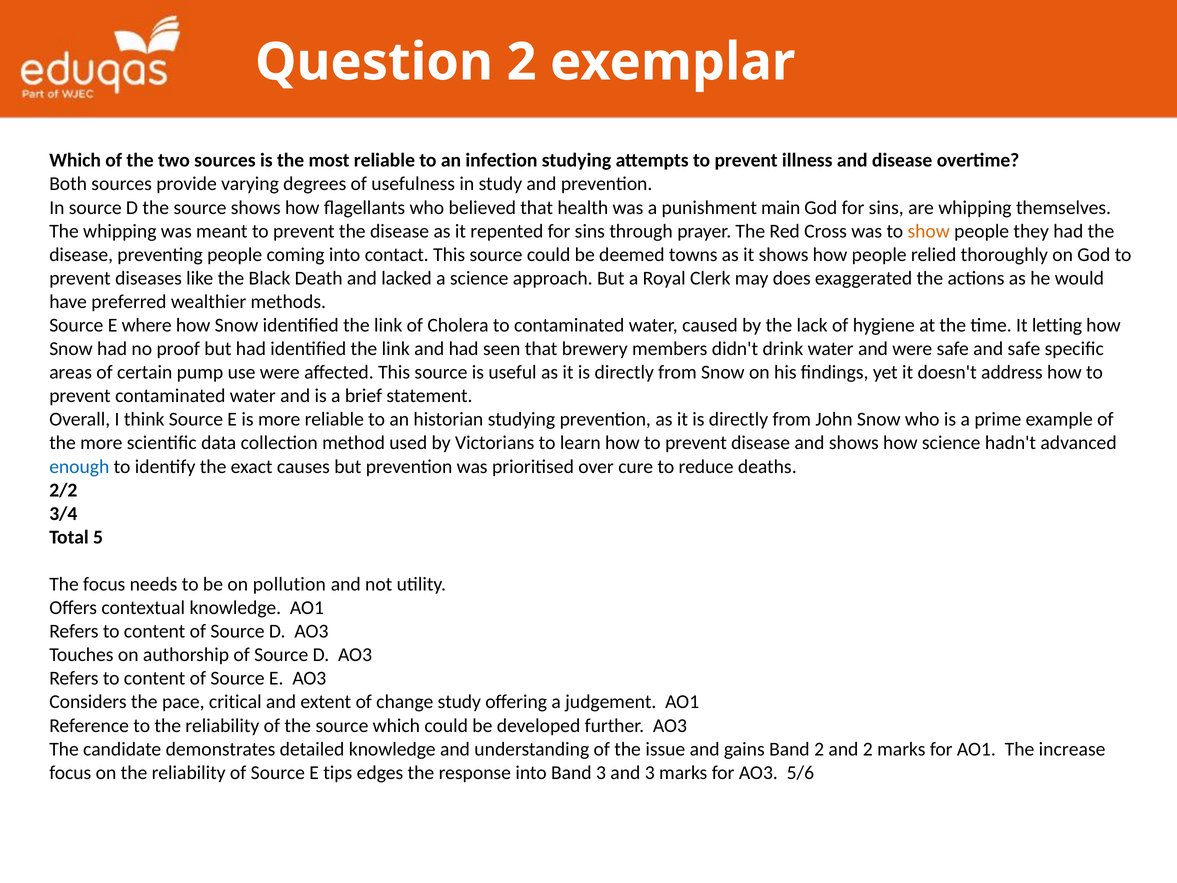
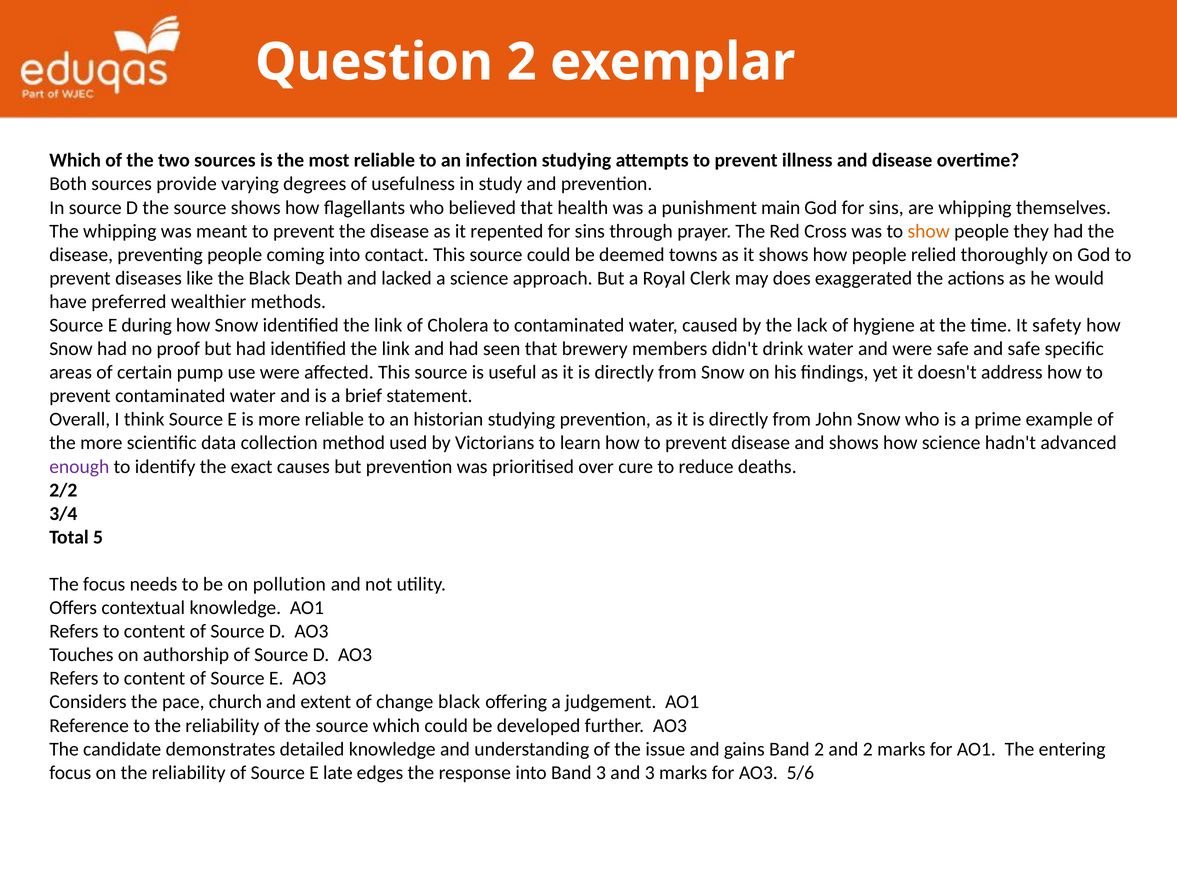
where: where -> during
letting: letting -> safety
enough colour: blue -> purple
critical: critical -> church
change study: study -> black
increase: increase -> entering
tips: tips -> late
